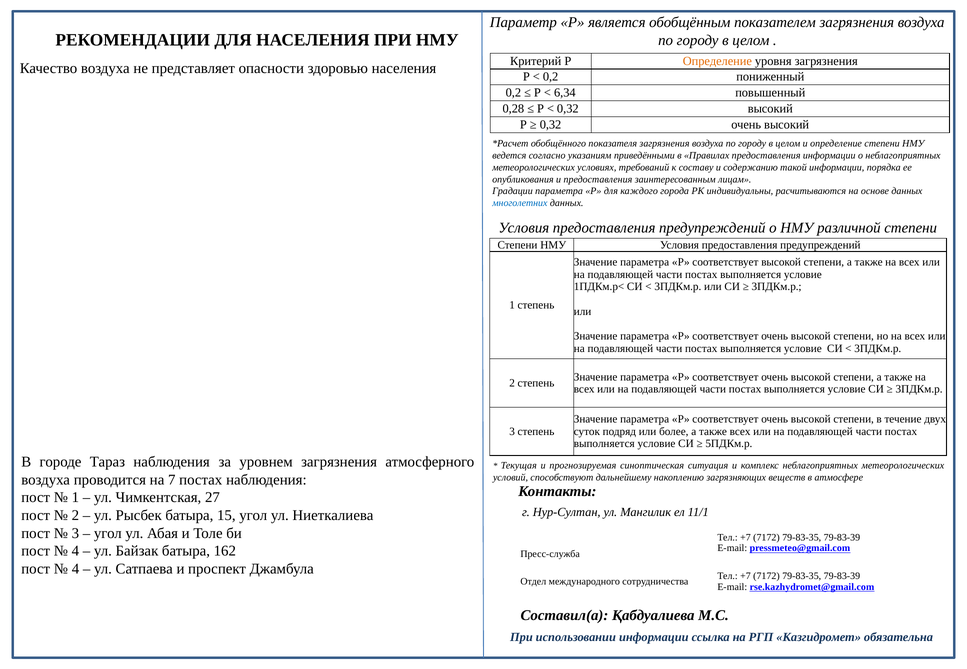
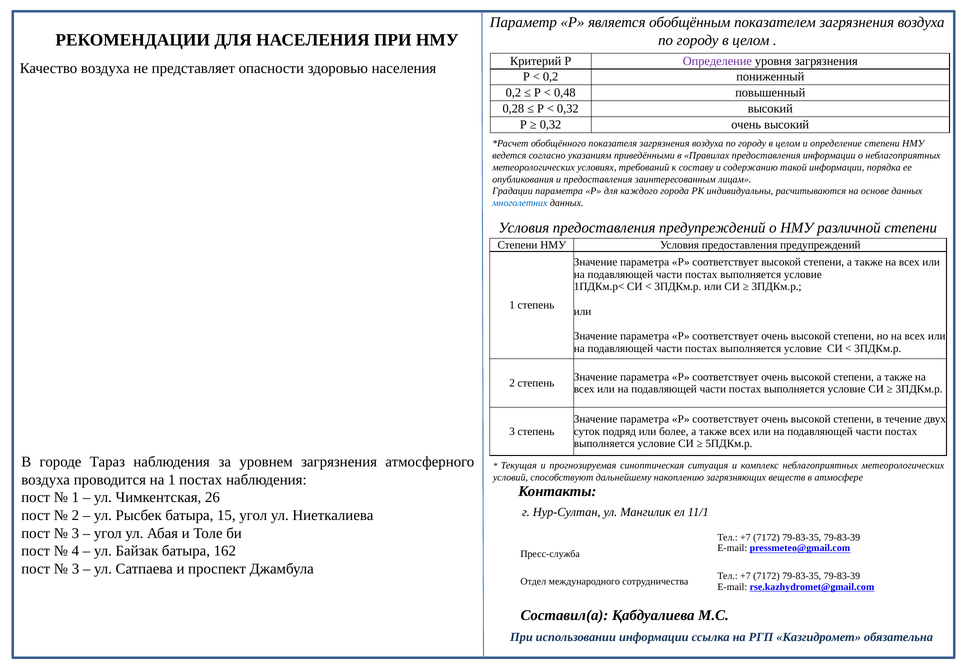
Определение at (717, 61) colour: orange -> purple
6,34: 6,34 -> 0,48
на 7: 7 -> 1
27: 27 -> 26
4 at (75, 569): 4 -> 3
